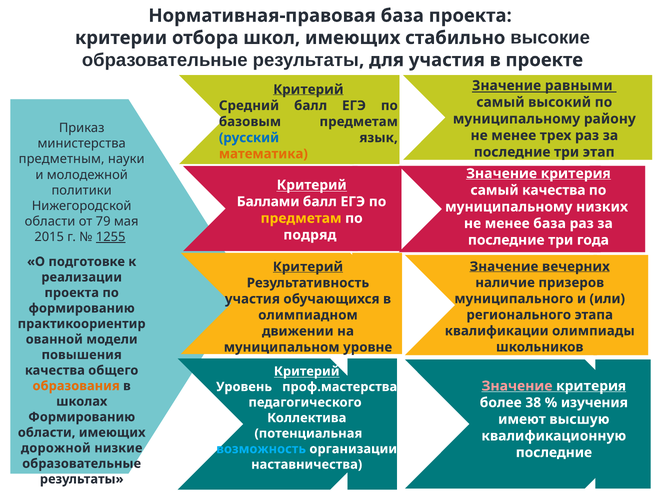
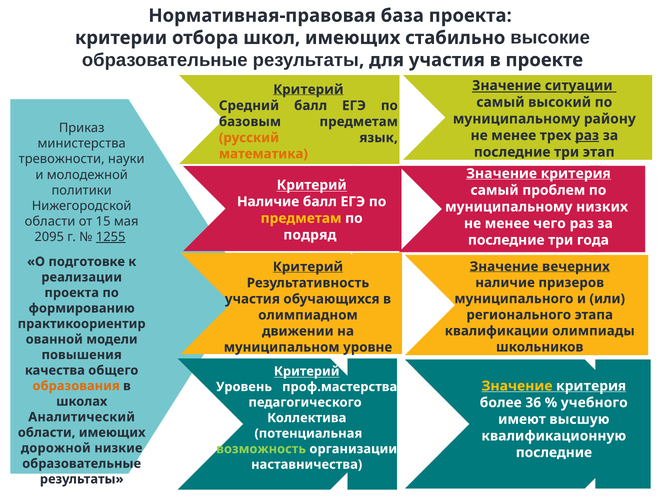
равными: равными -> ситуации
раз at (587, 135) underline: none -> present
русский colour: blue -> orange
предметным: предметным -> тревожности
самый качества: качества -> проблем
Баллами at (268, 202): Баллами -> Наличие
79: 79 -> 15
менее база: база -> чего
2015: 2015 -> 2095
Значение at (517, 386) colour: pink -> yellow
38: 38 -> 36
изучения: изучения -> учебного
Формированию at (82, 417): Формированию -> Аналитический
возможность colour: light blue -> light green
